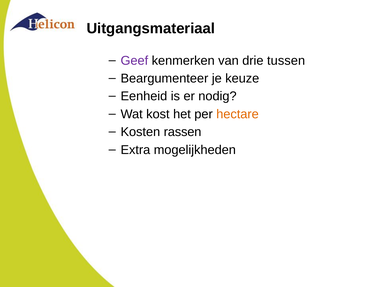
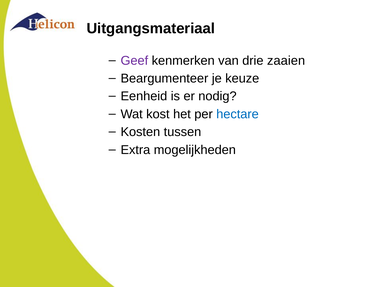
tussen: tussen -> zaaien
hectare colour: orange -> blue
rassen: rassen -> tussen
